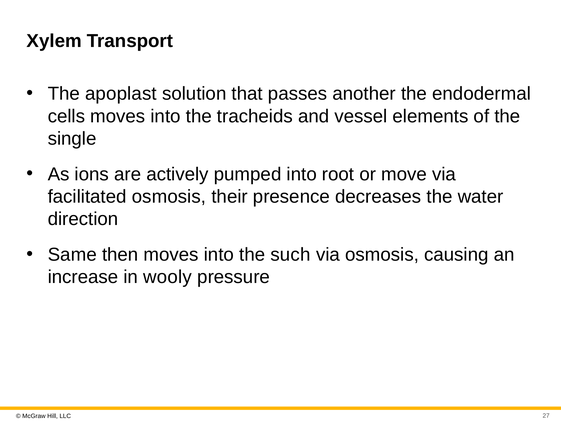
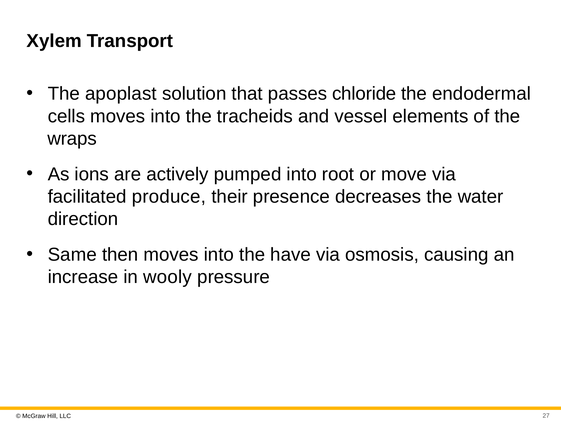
another: another -> chloride
single: single -> wraps
facilitated osmosis: osmosis -> produce
such: such -> have
